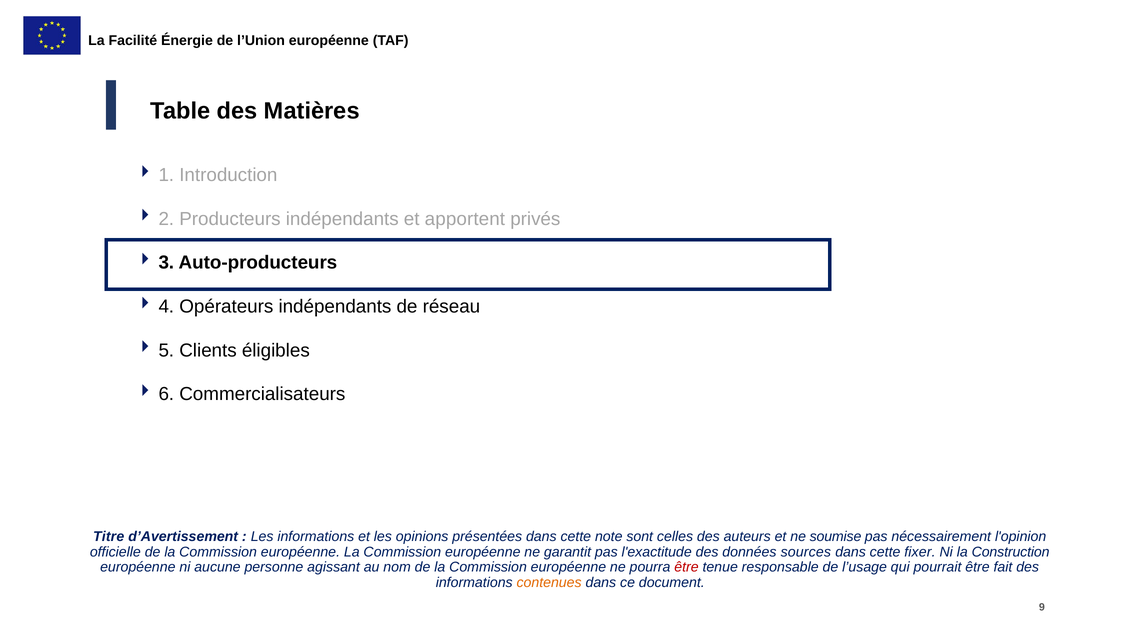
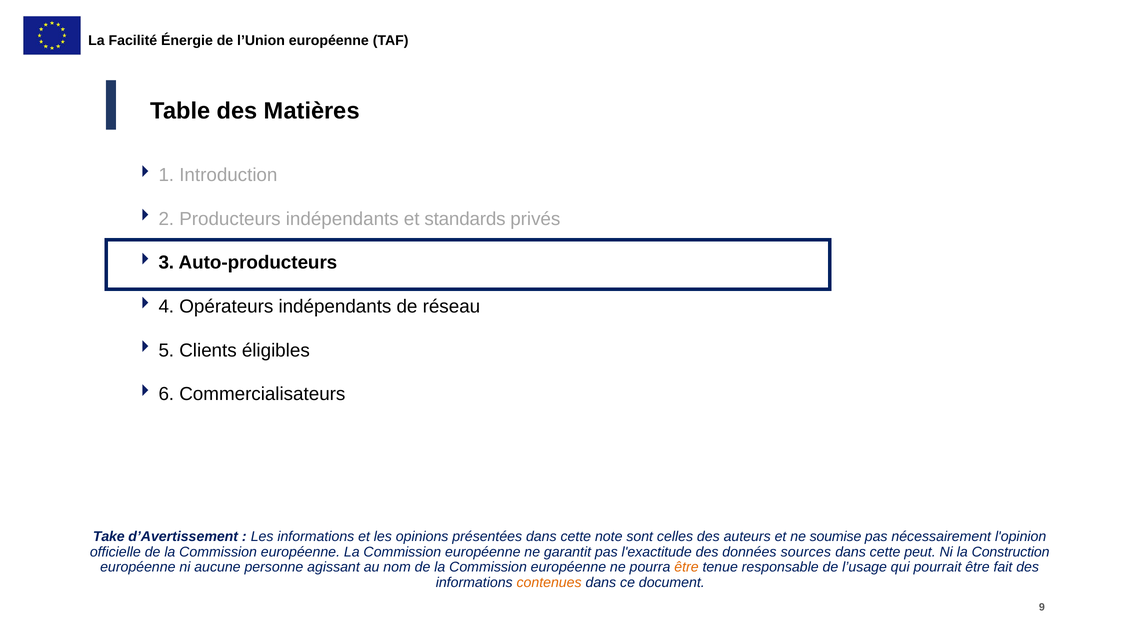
apportent: apportent -> standards
Titre: Titre -> Take
fixer: fixer -> peut
être at (686, 567) colour: red -> orange
